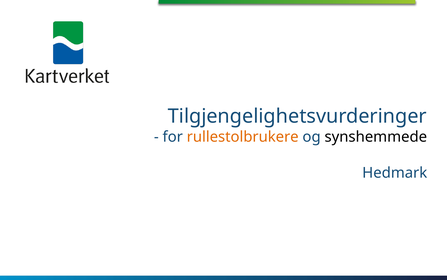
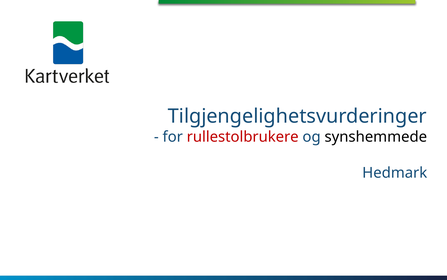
rullestolbrukere colour: orange -> red
